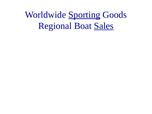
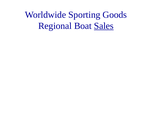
Sporting underline: present -> none
